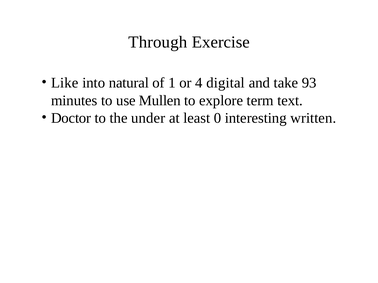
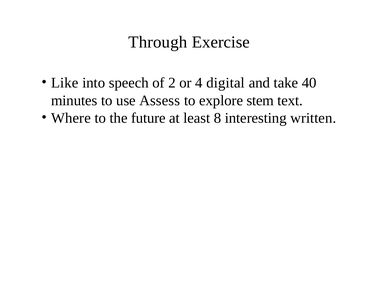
natural: natural -> speech
1: 1 -> 2
93: 93 -> 40
Mullen: Mullen -> Assess
term: term -> stem
Doctor: Doctor -> Where
under: under -> future
0: 0 -> 8
